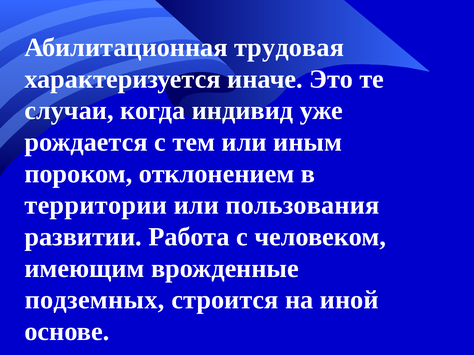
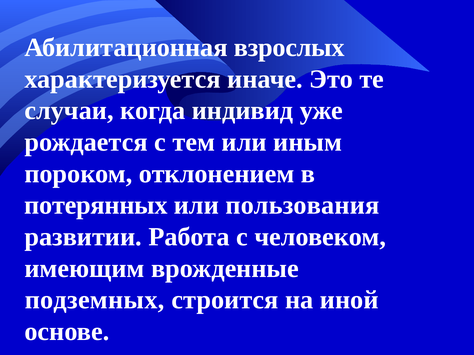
трудовая: трудовая -> взрослых
территории: территории -> потерянных
